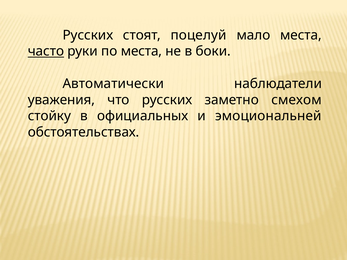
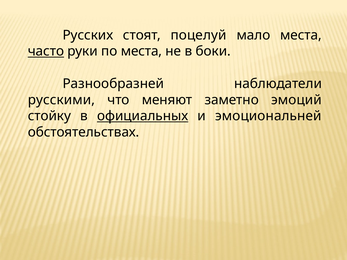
Автоматически: Автоматически -> Разнообразней
уважения: уважения -> русскими
что русских: русских -> меняют
смехом: смехом -> эмоций
официальных underline: none -> present
